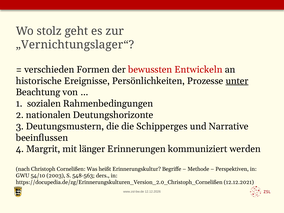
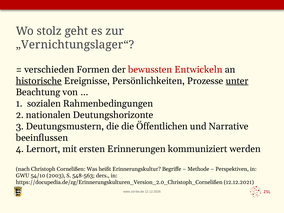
historische underline: none -> present
Schipperges: Schipperges -> Öffentlichen
Margrit: Margrit -> Lernort
länger: länger -> ersten
